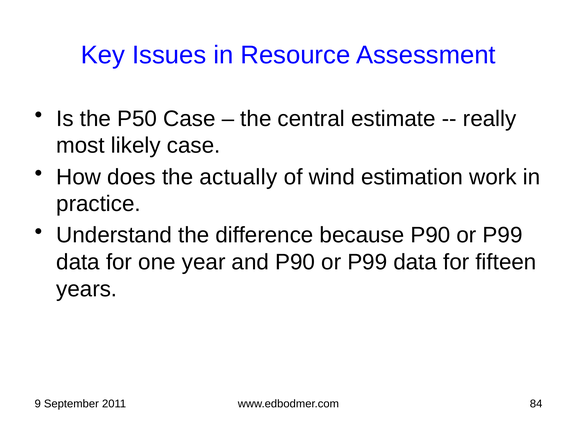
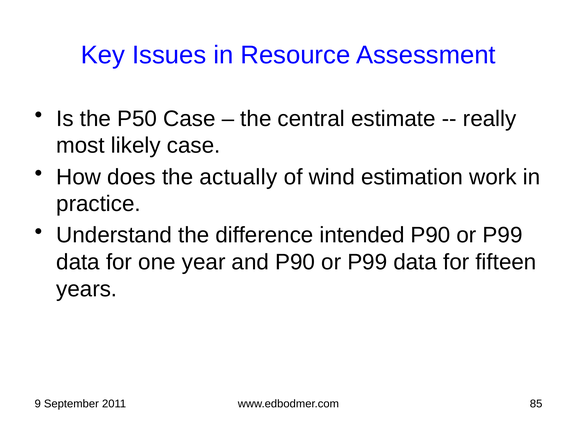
because: because -> intended
84: 84 -> 85
